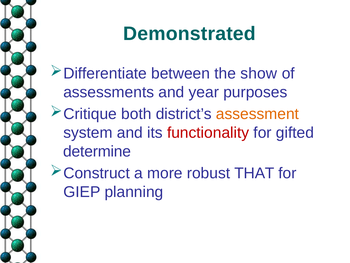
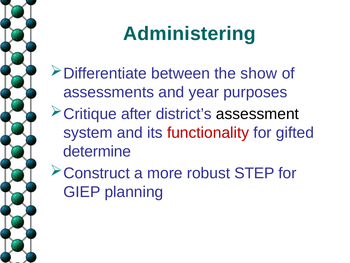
Demonstrated: Demonstrated -> Administering
both: both -> after
assessment colour: orange -> black
THAT: THAT -> STEP
